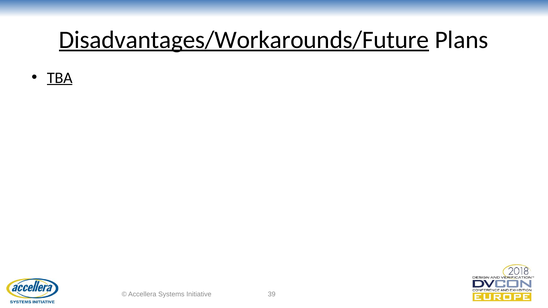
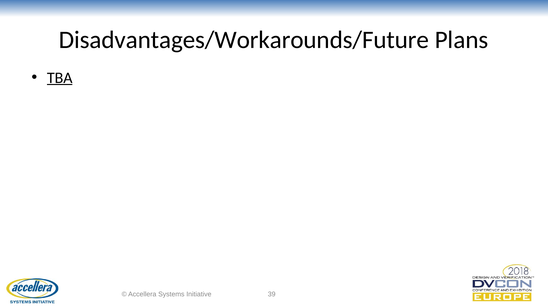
Disadvantages/Workarounds/Future underline: present -> none
